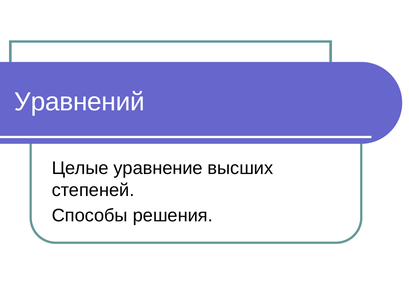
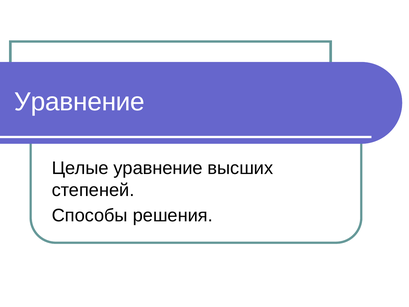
Уравнений at (80, 102): Уравнений -> Уравнение
